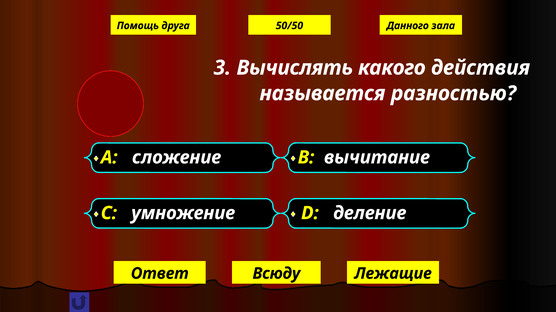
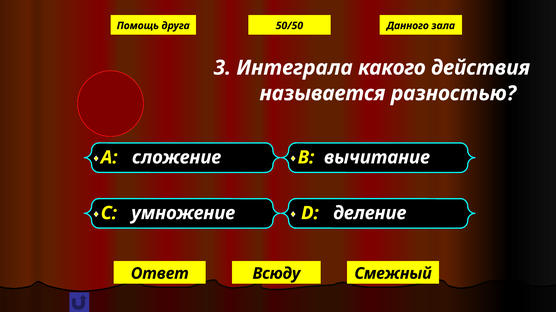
Вычислять: Вычислять -> Интеграла
Лежащие: Лежащие -> Смежный
